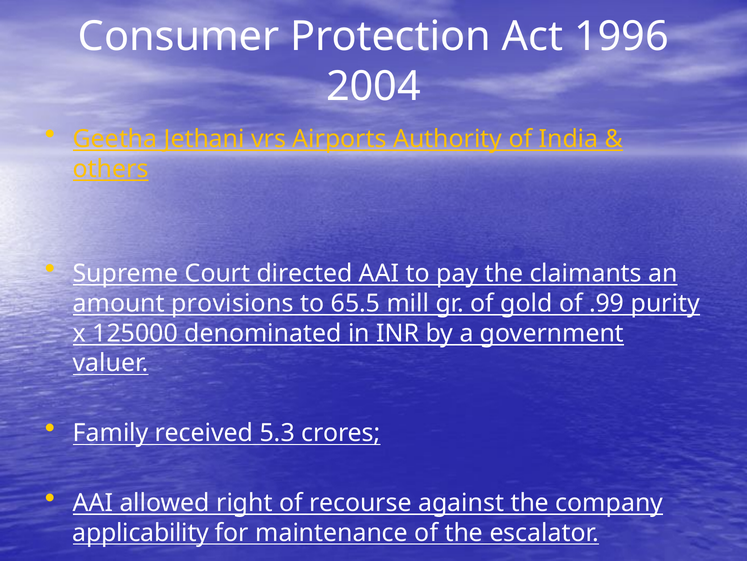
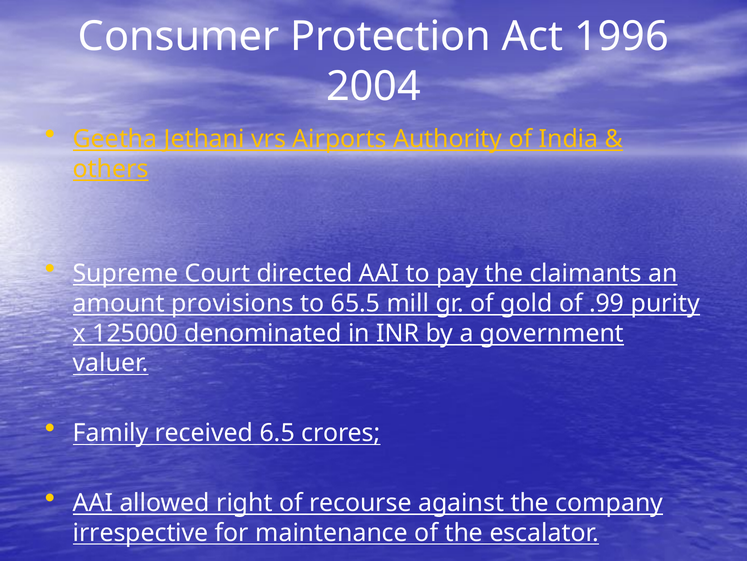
5.3: 5.3 -> 6.5
applicability: applicability -> irrespective
